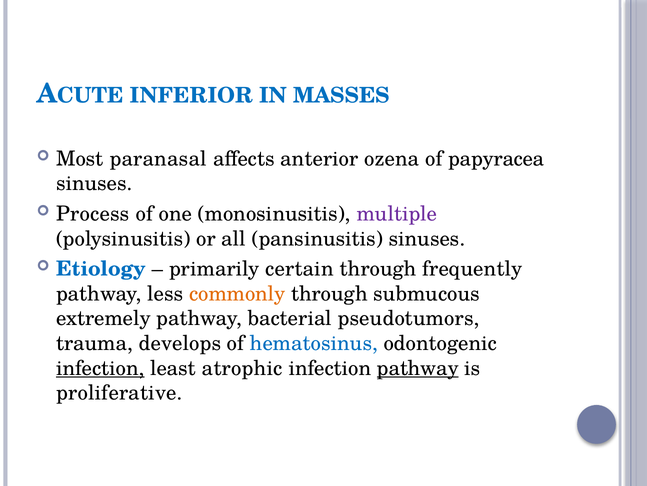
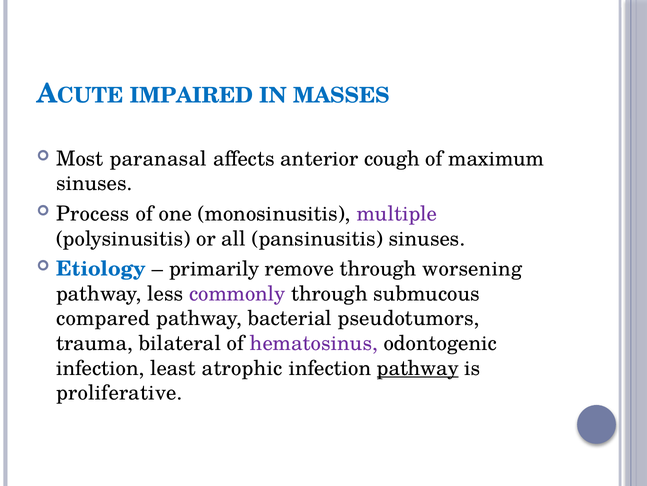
INFERIOR: INFERIOR -> IMPAIRED
ozena: ozena -> cough
papyracea: papyracea -> maximum
certain: certain -> remove
frequently: frequently -> worsening
commonly colour: orange -> purple
extremely: extremely -> compared
develops: develops -> bilateral
hematosinus colour: blue -> purple
infection at (100, 368) underline: present -> none
